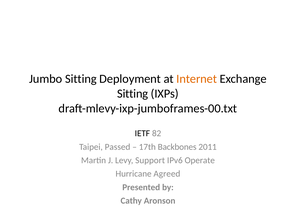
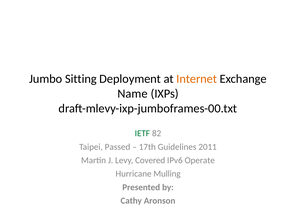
Sitting at (133, 94): Sitting -> Name
IETF colour: black -> green
Backbones: Backbones -> Guidelines
Support: Support -> Covered
Agreed: Agreed -> Mulling
